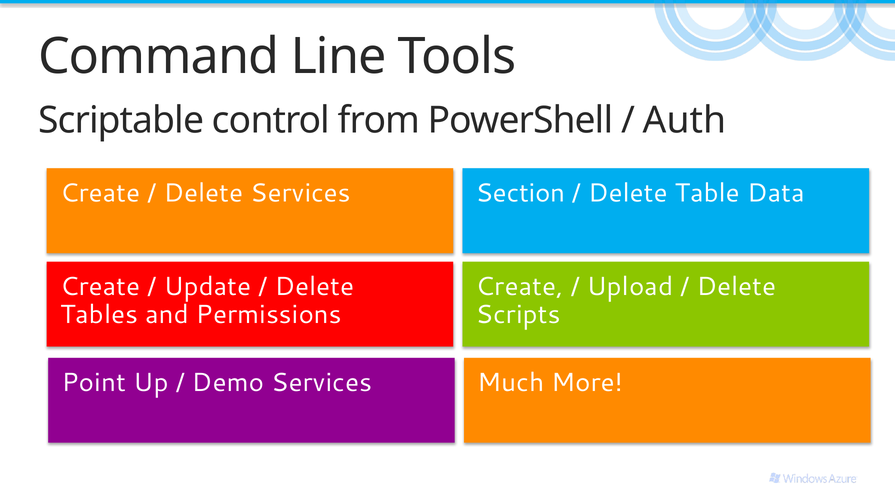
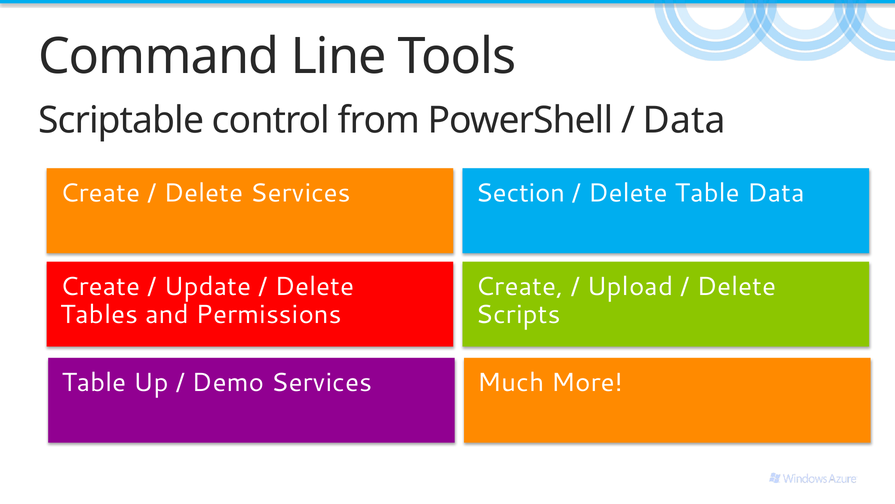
Auth at (684, 121): Auth -> Data
Point at (94, 382): Point -> Table
